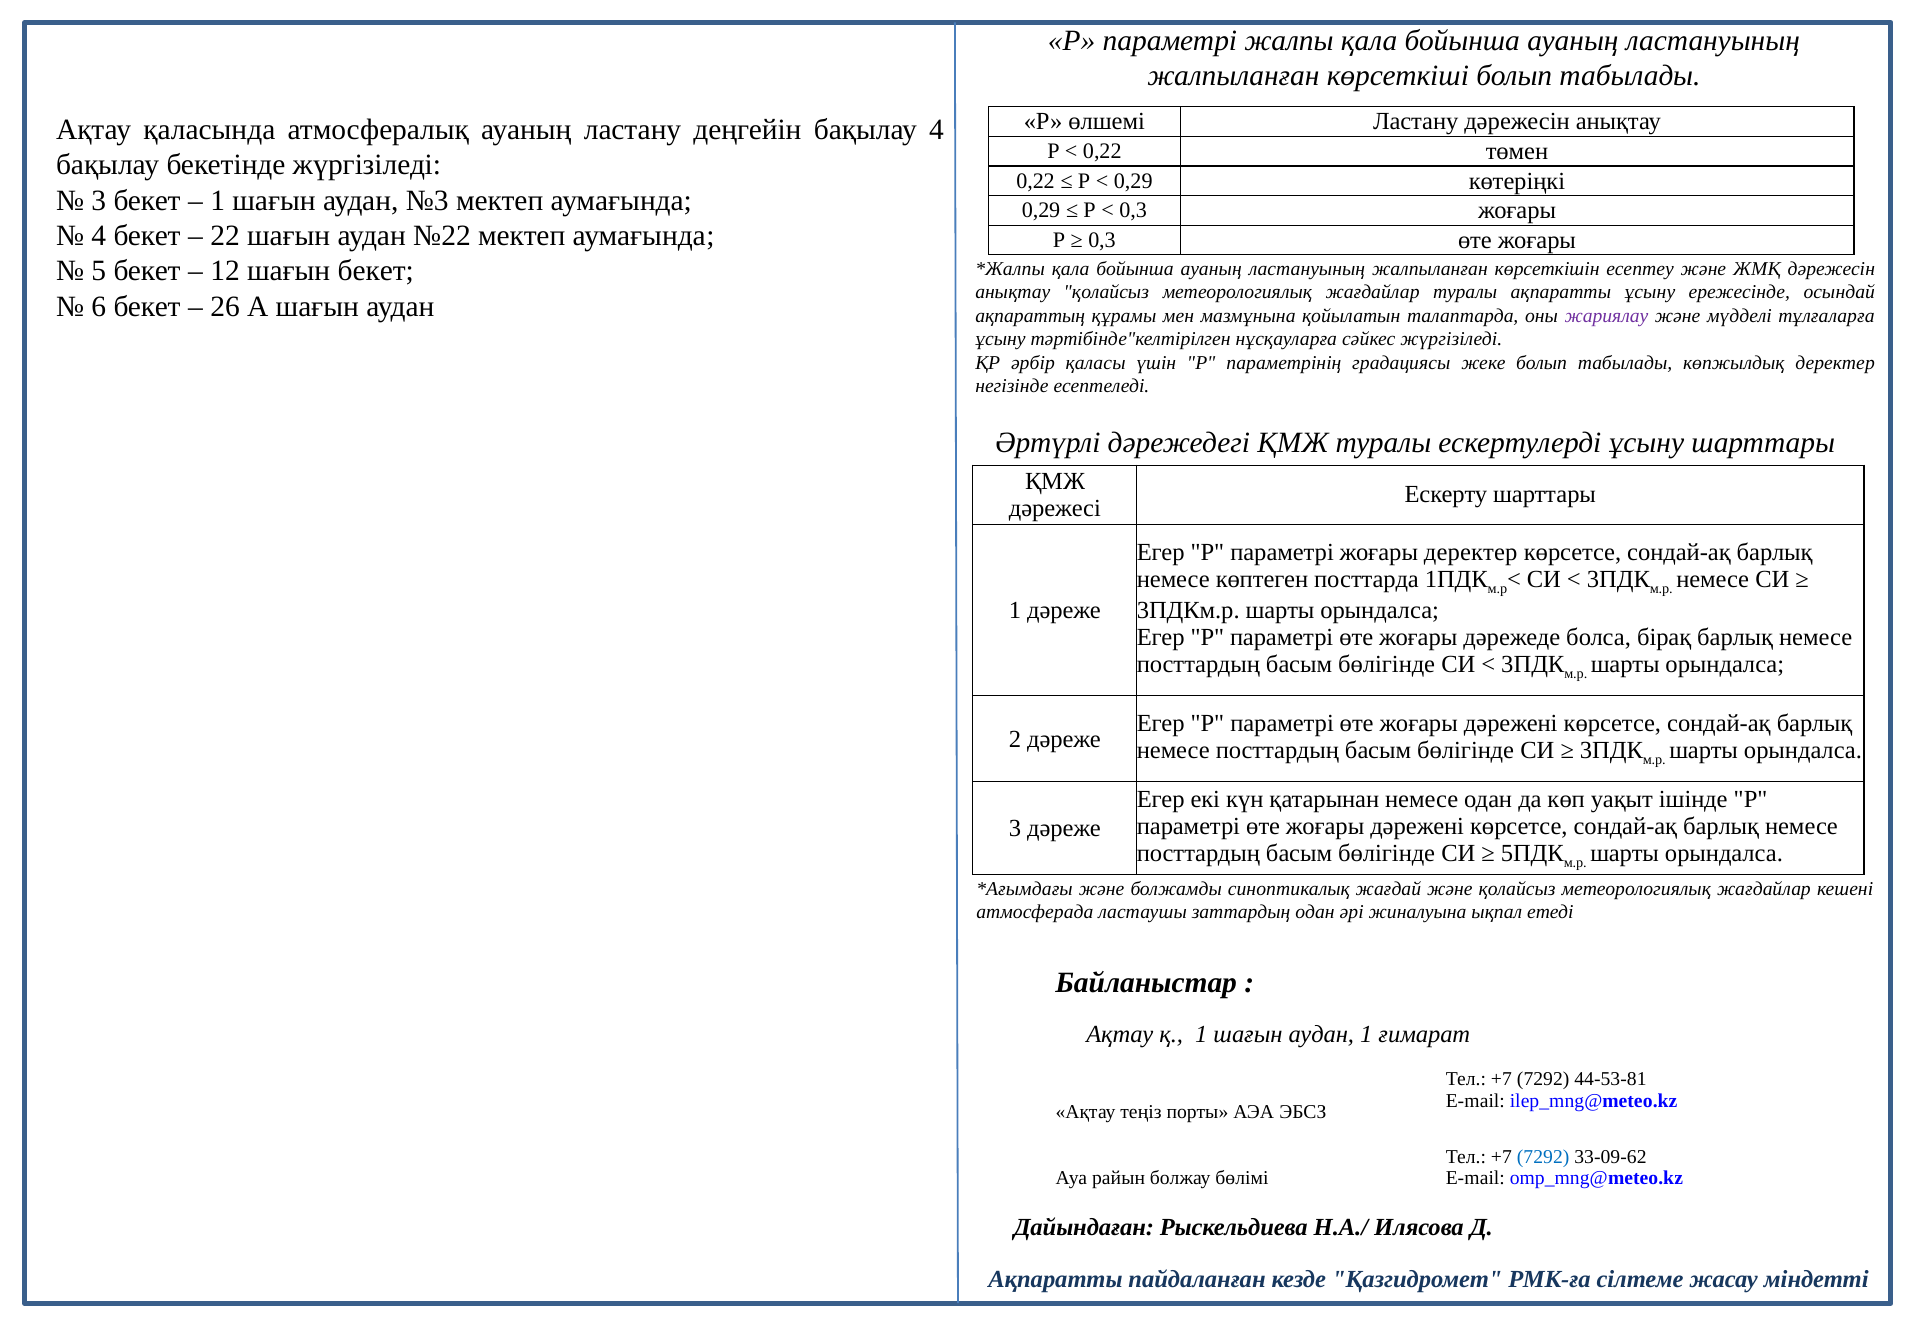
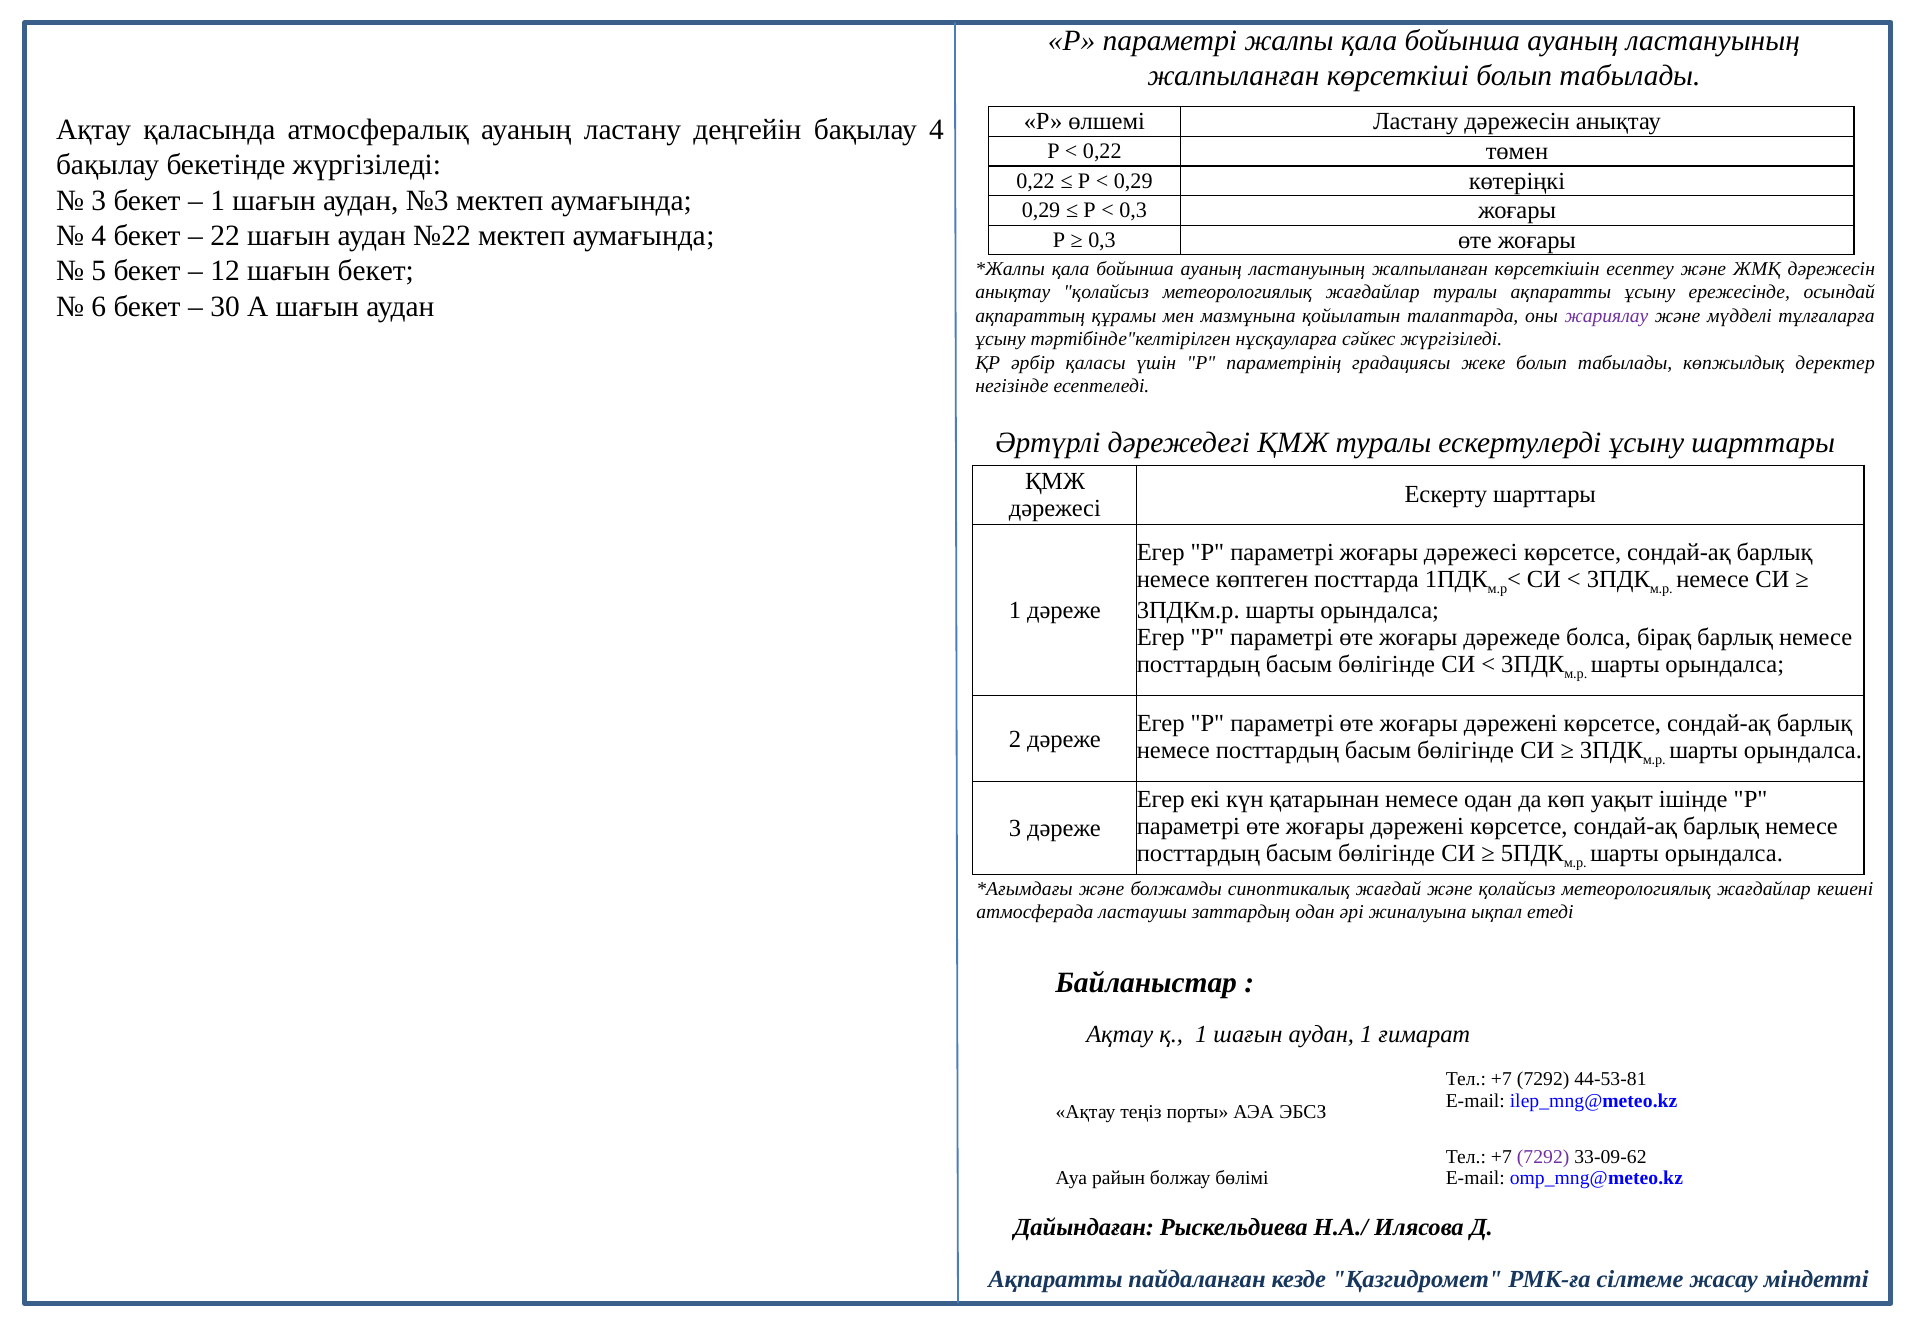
26: 26 -> 30
жоғары деректер: деректер -> дәрежесі
7292 at (1543, 1157) colour: blue -> purple
